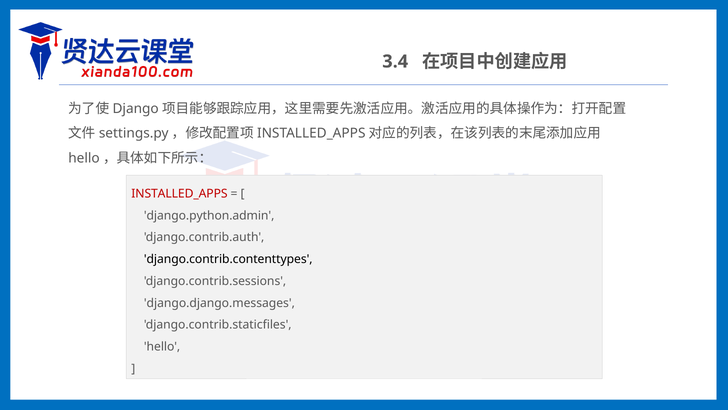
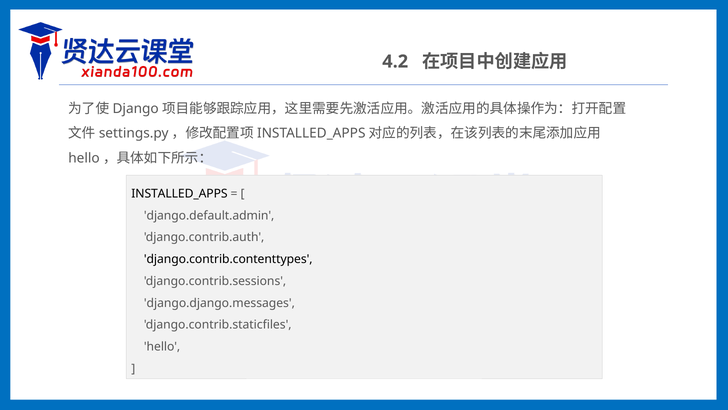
3.4: 3.4 -> 4.2
INSTALLED_APPS colour: red -> black
django.python.admin: django.python.admin -> django.default.admin
